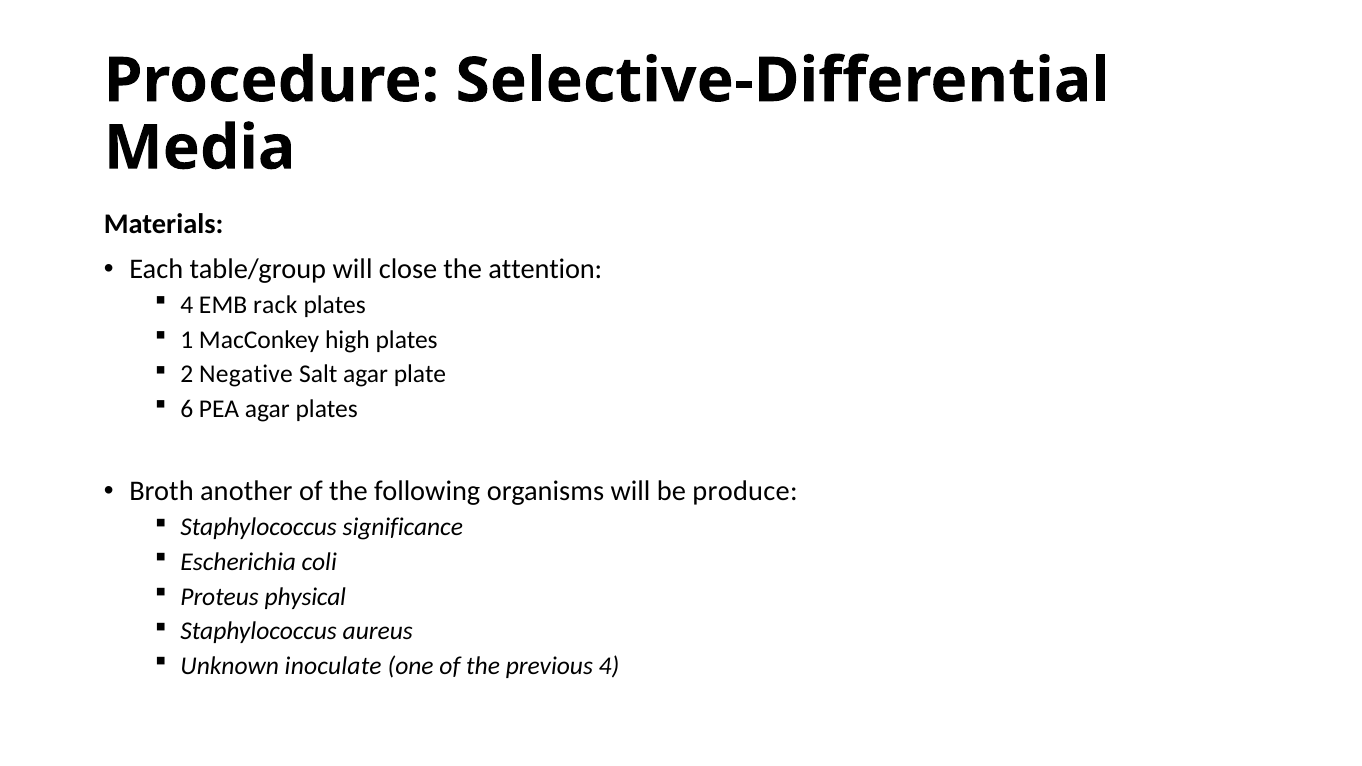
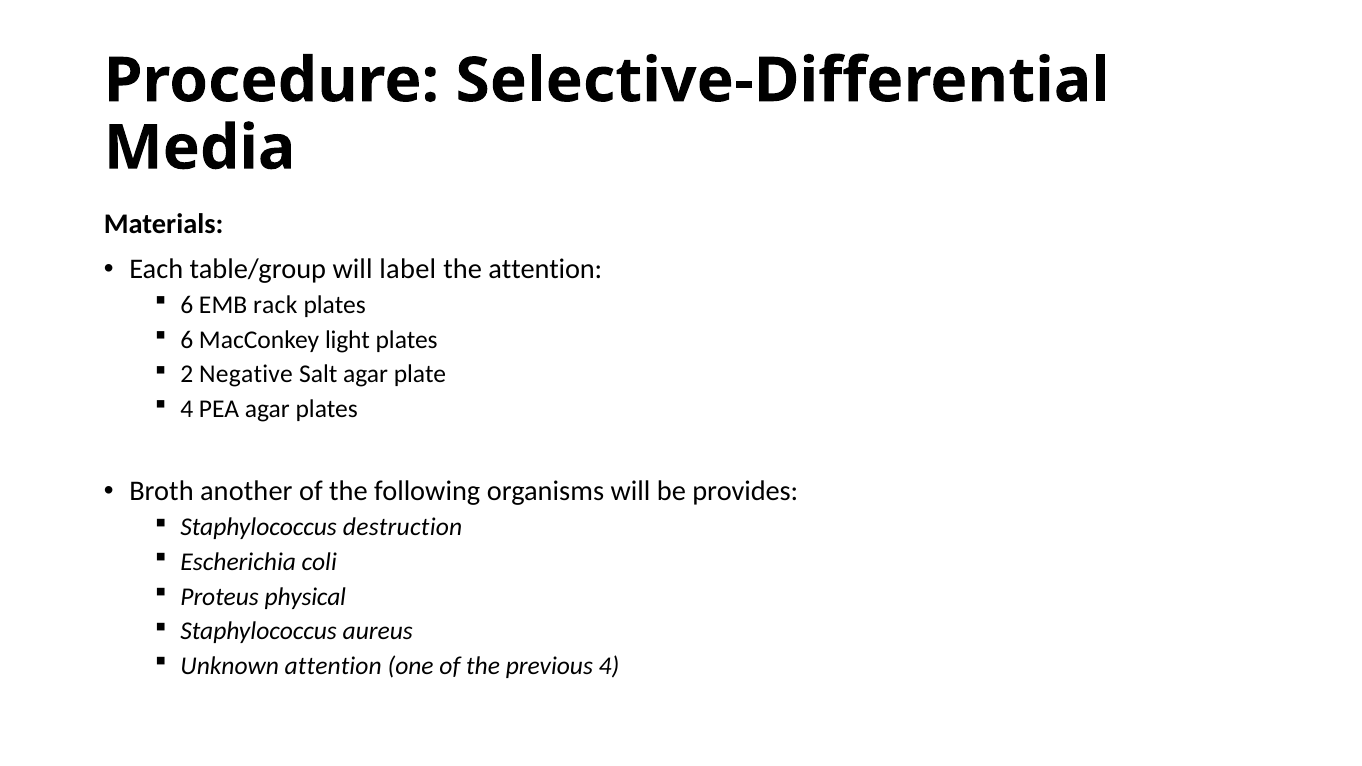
close: close -> label
4 at (187, 305): 4 -> 6
1 at (187, 340): 1 -> 6
high: high -> light
6 at (187, 409): 6 -> 4
produce: produce -> provides
significance: significance -> destruction
Unknown inoculate: inoculate -> attention
